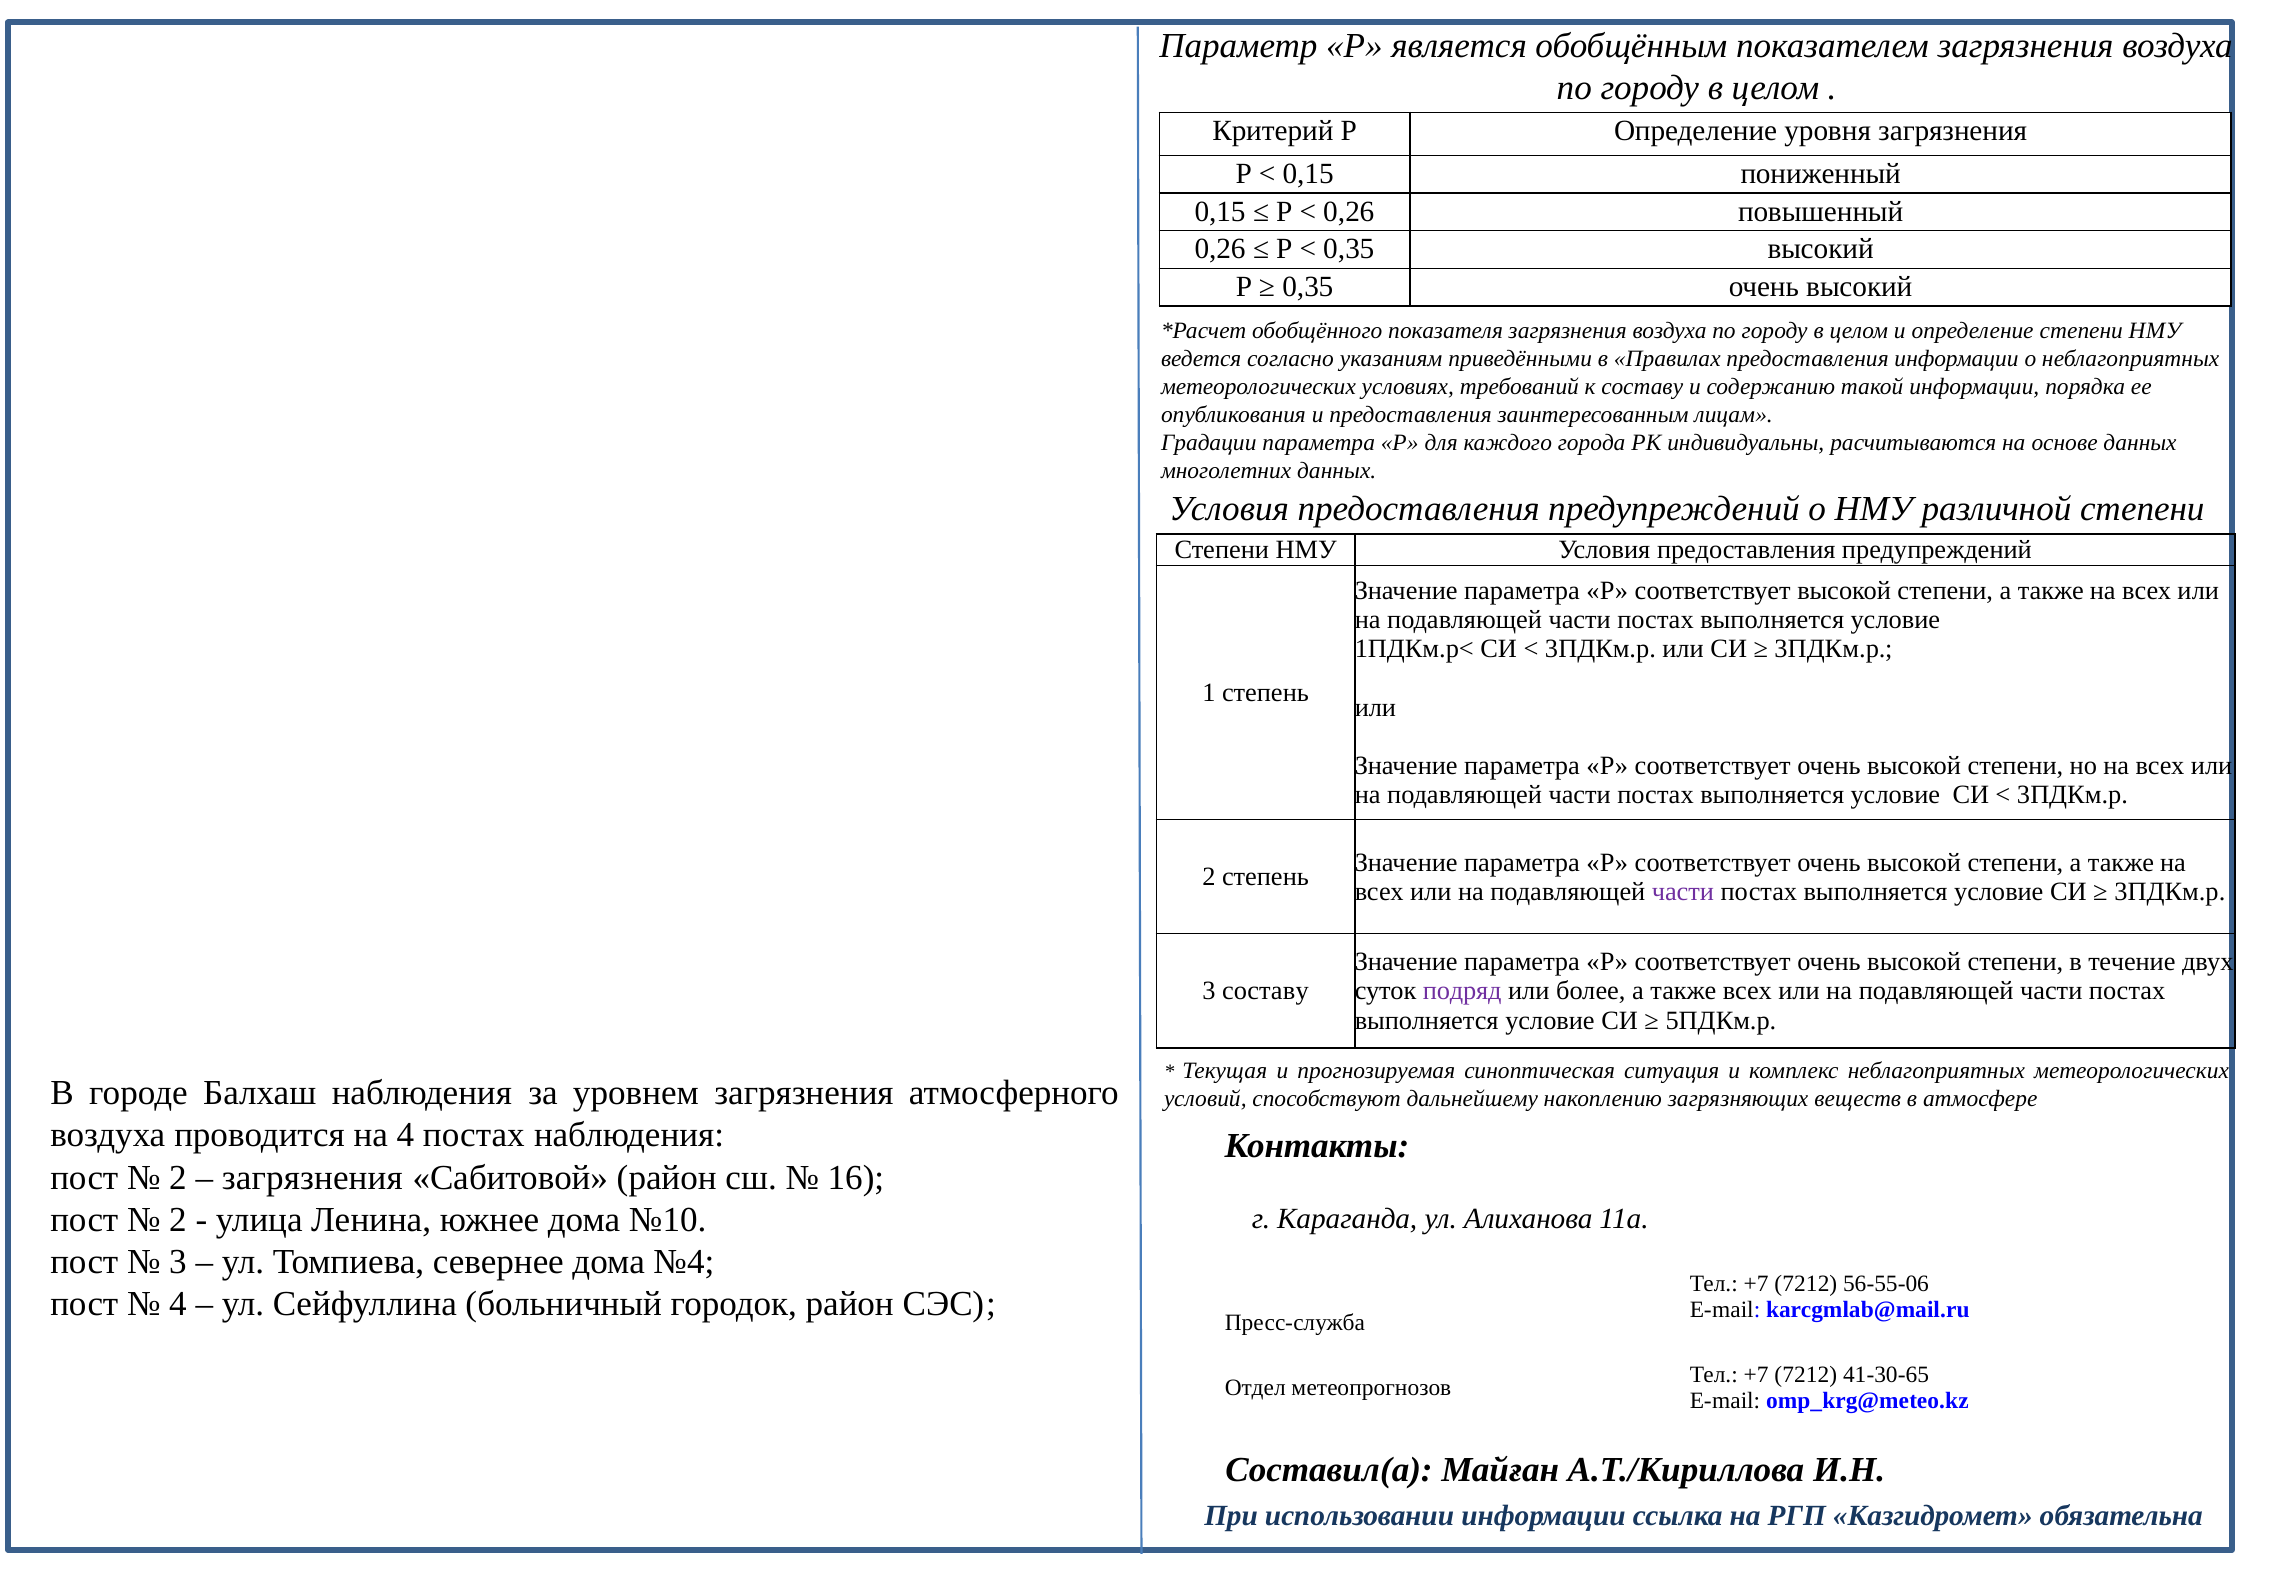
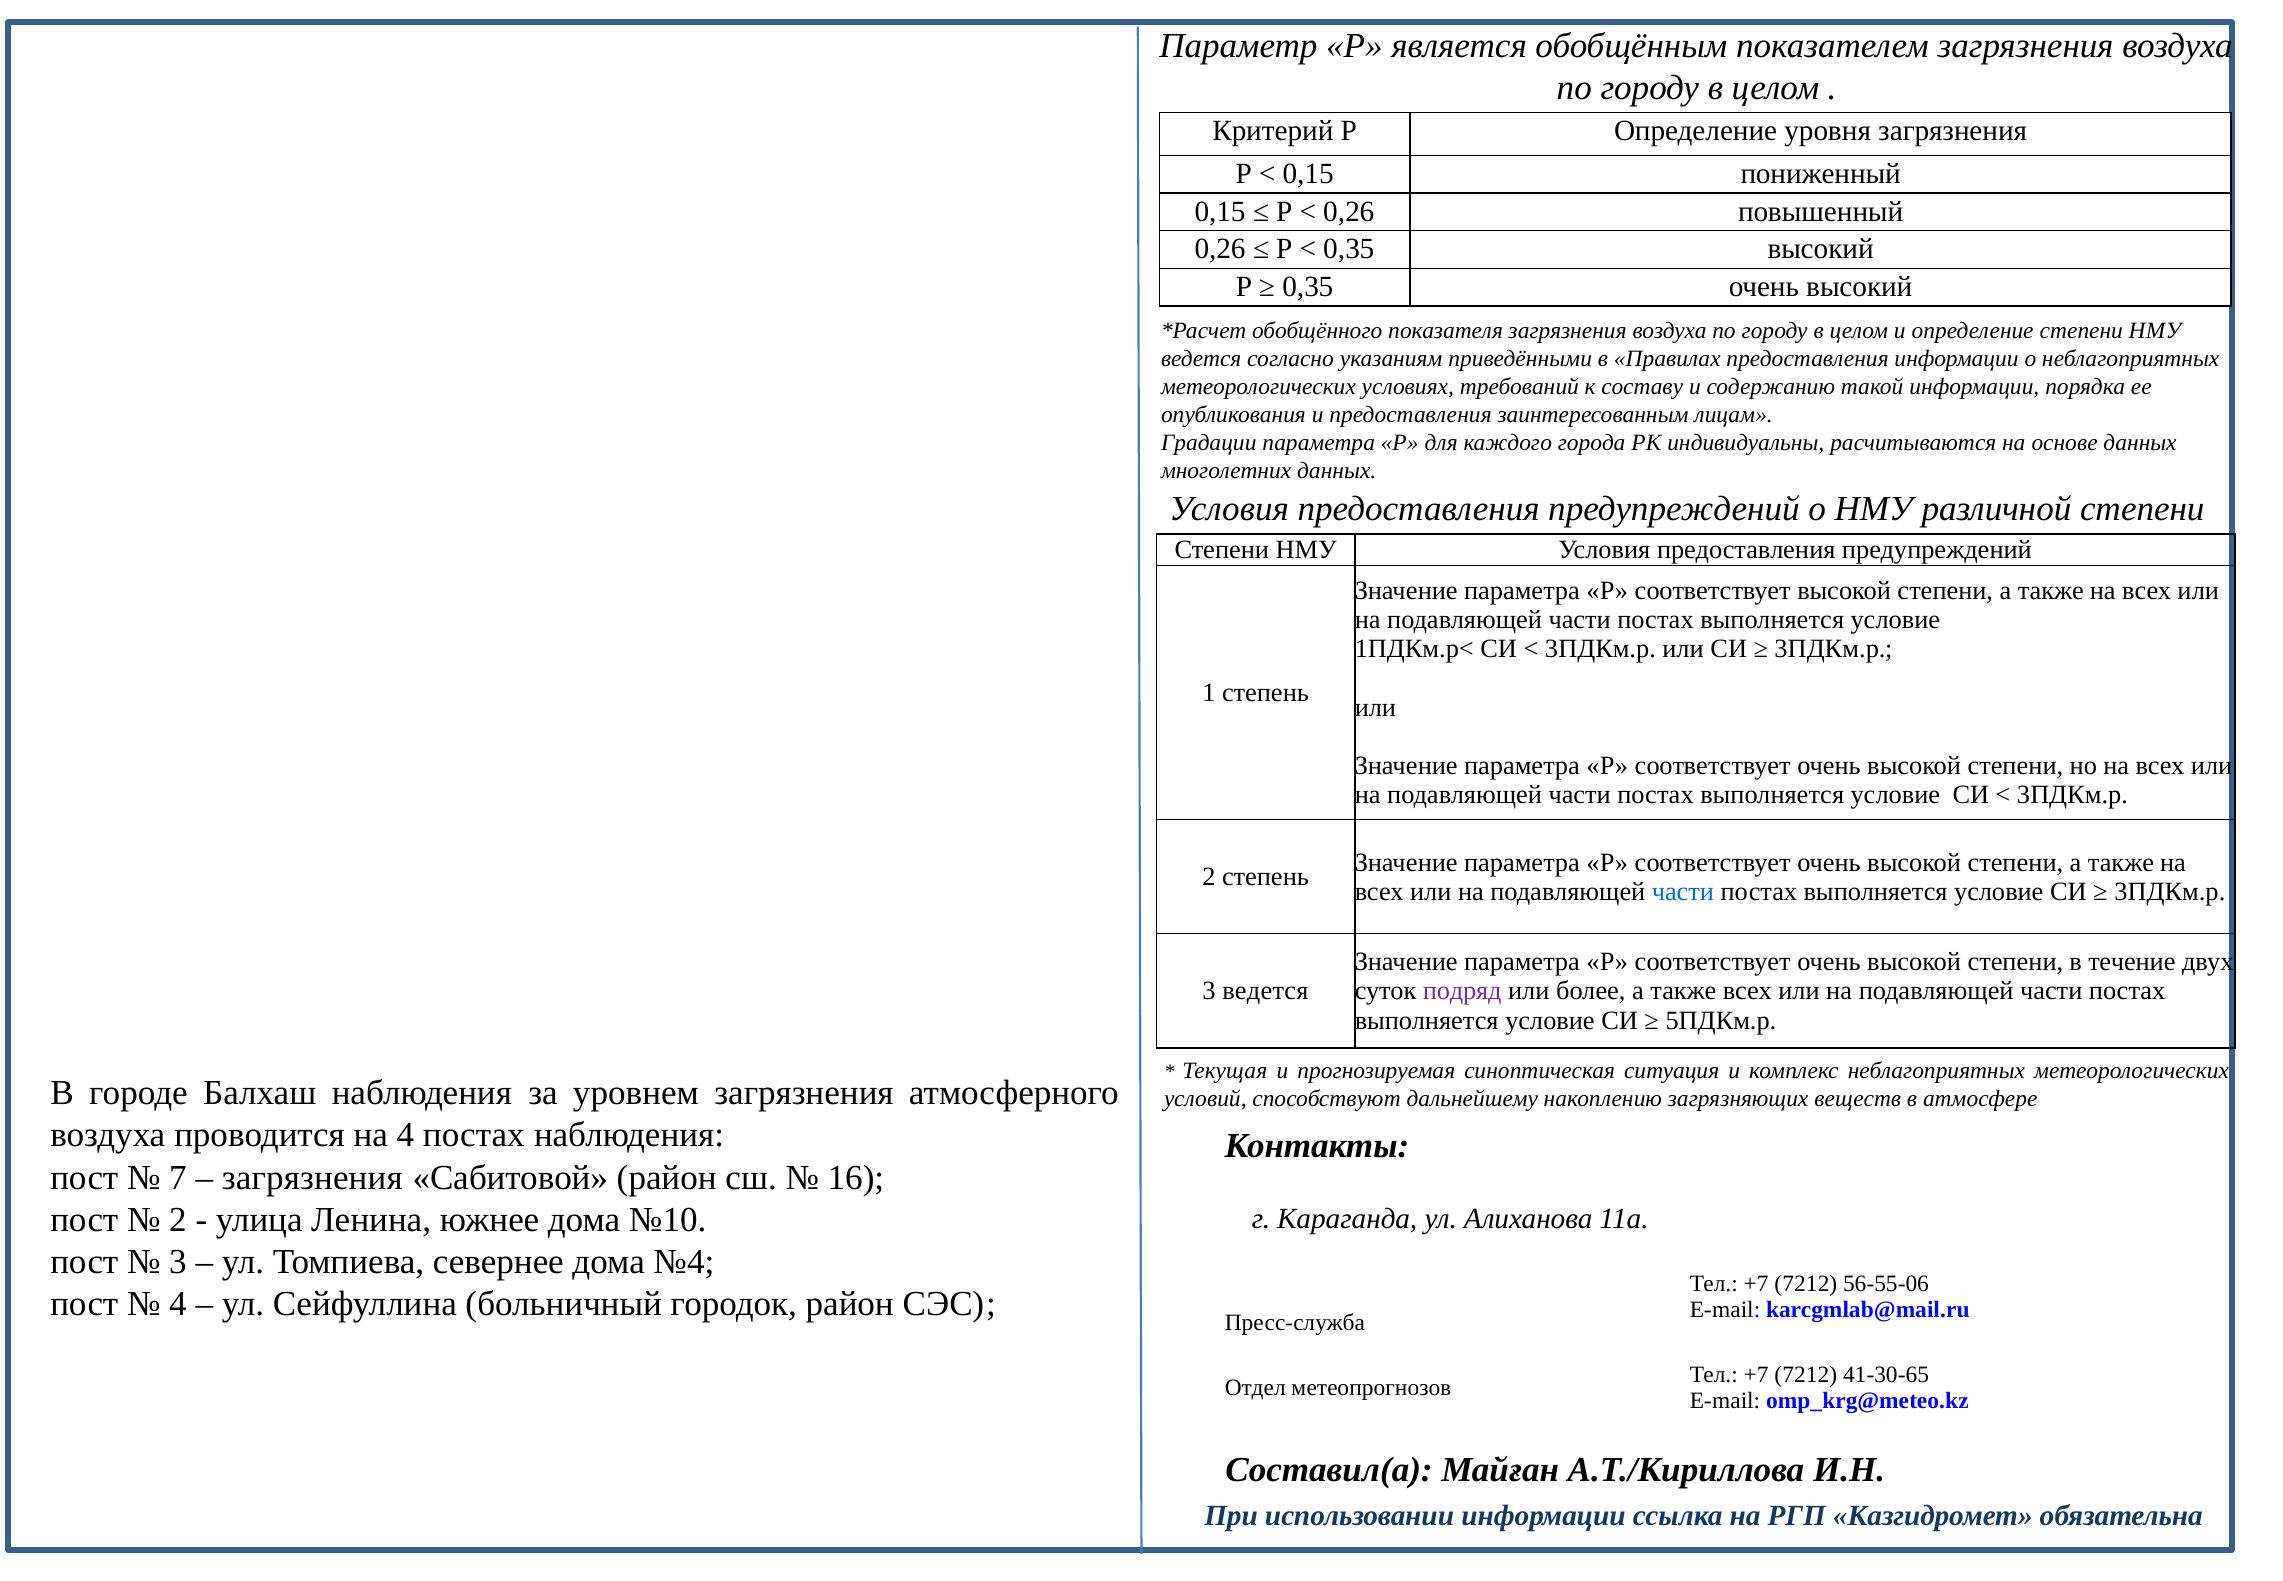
части at (1683, 891) colour: purple -> blue
3 составу: составу -> ведется
2 at (178, 1177): 2 -> 7
